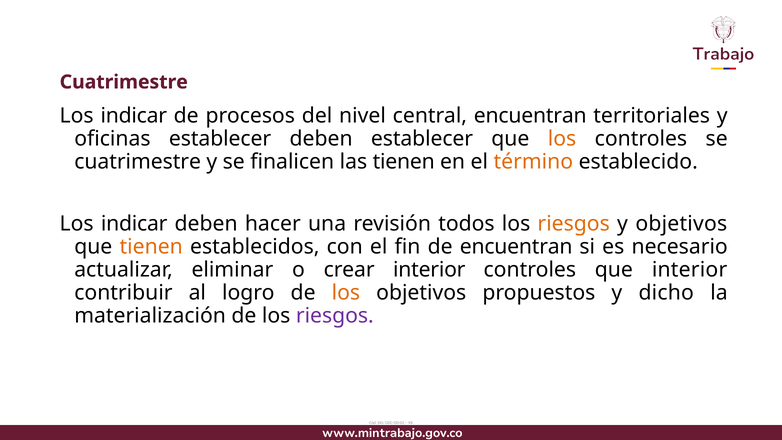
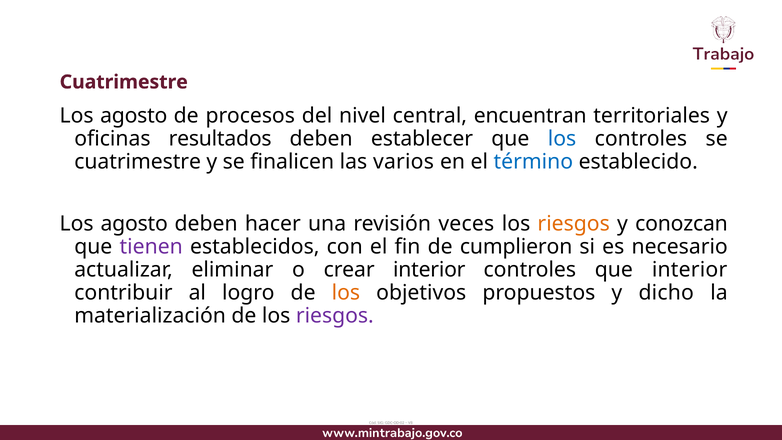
indicar at (134, 116): indicar -> agosto
oficinas establecer: establecer -> resultados
los at (562, 139) colour: orange -> blue
las tienen: tienen -> varios
término colour: orange -> blue
indicar at (134, 224): indicar -> agosto
todos: todos -> veces
y objetivos: objetivos -> conozcan
tienen at (151, 247) colour: orange -> purple
de encuentran: encuentran -> cumplieron
